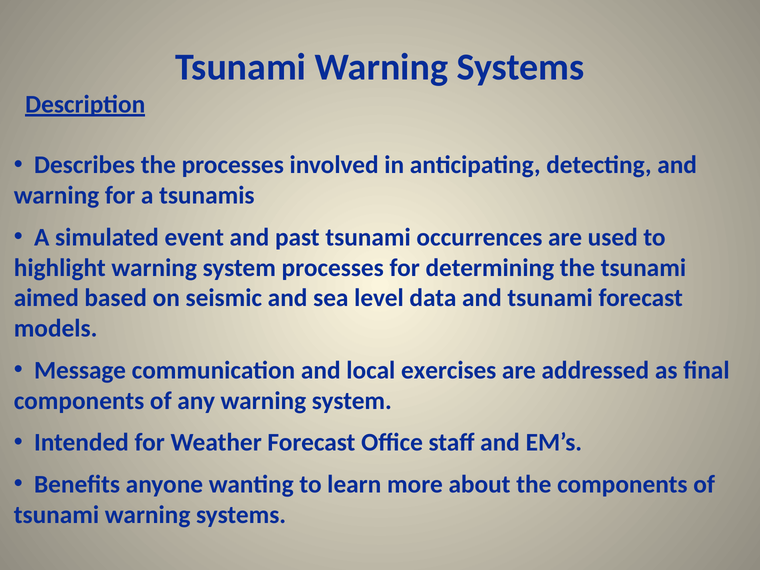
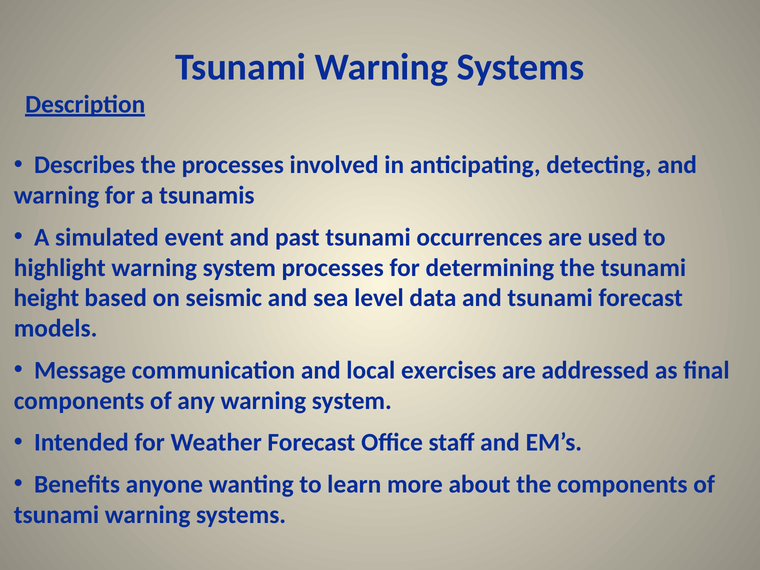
aimed: aimed -> height
